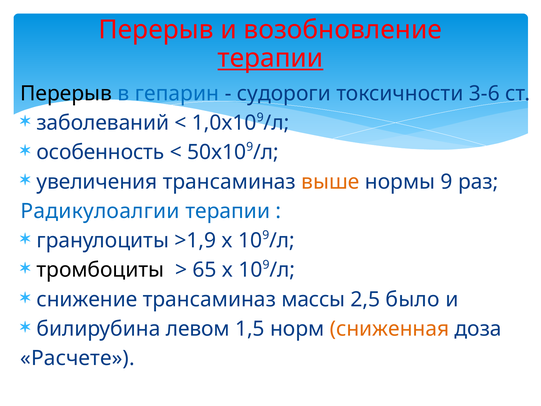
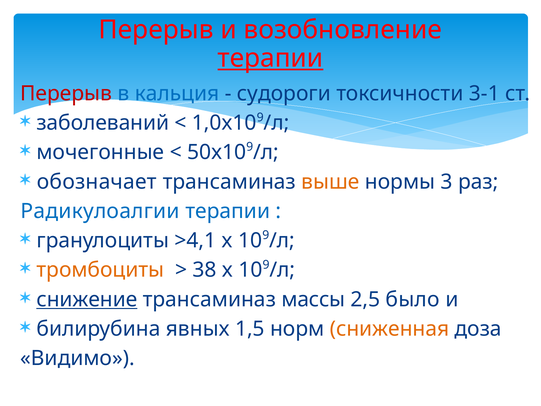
Перерыв at (66, 93) colour: black -> red
гепарин: гепарин -> кальция
3-6: 3-6 -> 3-1
особенность: особенность -> мочегонные
увеличения: увеличения -> обозначает
нормы 9: 9 -> 3
>1,9: >1,9 -> >4,1
тромбоциты colour: black -> orange
65: 65 -> 38
снижение underline: none -> present
левом: левом -> явных
Расчете: Расчете -> Видимо
